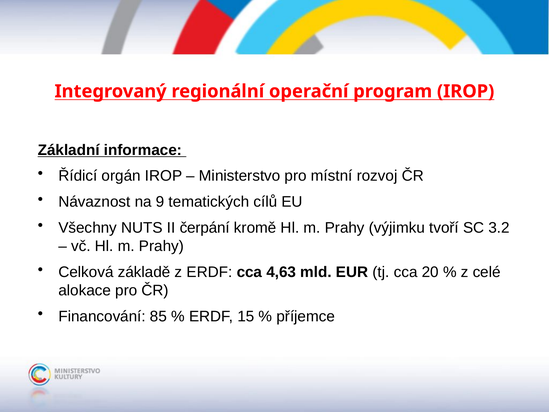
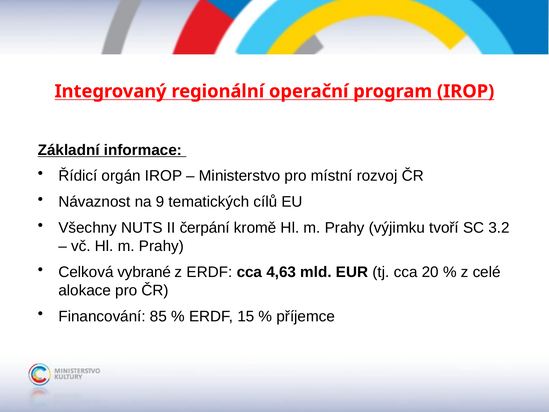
základě: základě -> vybrané
